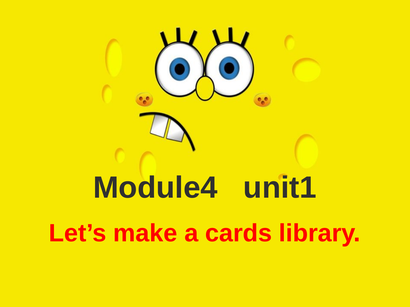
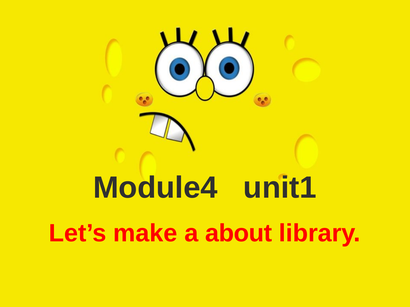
cards: cards -> about
